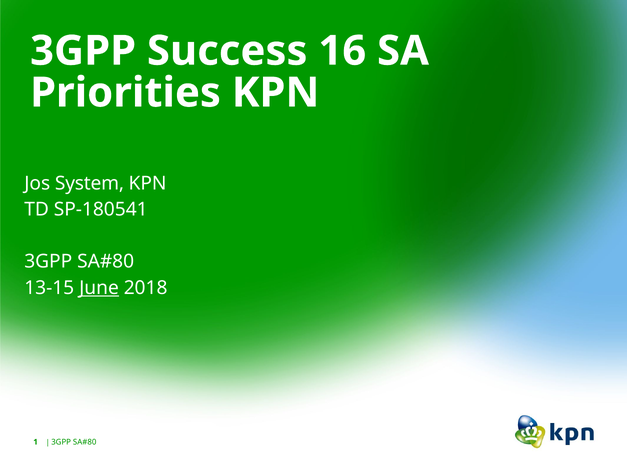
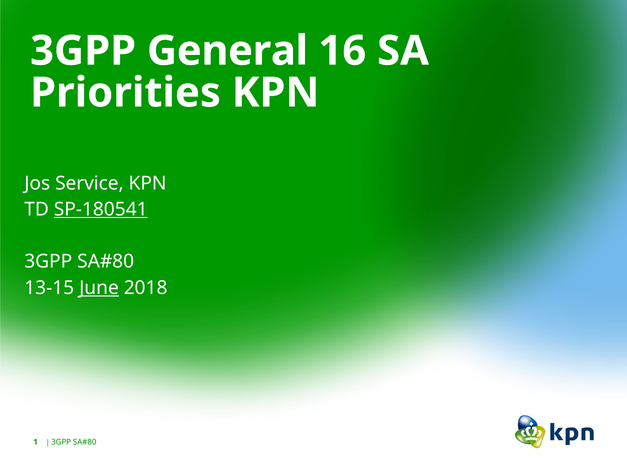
Success: Success -> General
System: System -> Service
SP-180541 underline: none -> present
